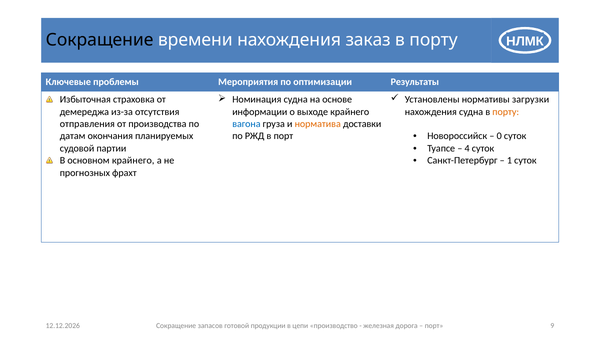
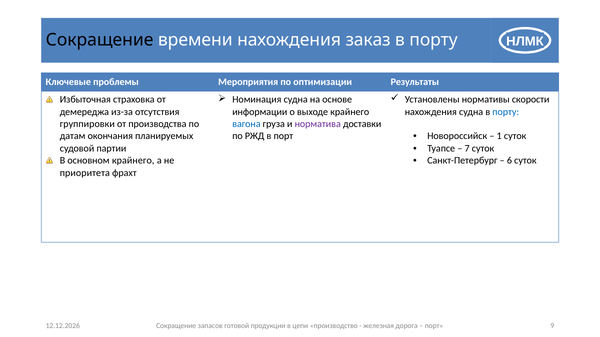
загрузки: загрузки -> скорости
порту at (506, 112) colour: orange -> blue
отправления: отправления -> группировки
норматива colour: orange -> purple
0: 0 -> 1
4: 4 -> 7
1: 1 -> 6
прогнозных: прогнозных -> приоритета
